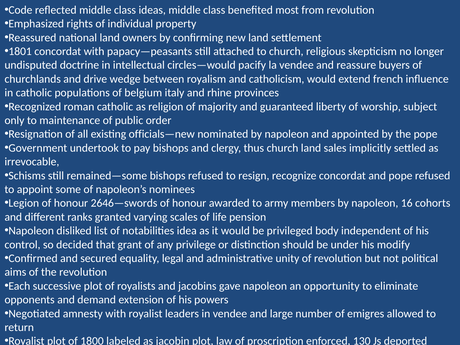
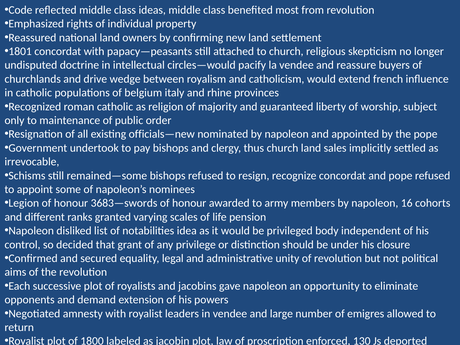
2646—swords: 2646—swords -> 3683—swords
modify: modify -> closure
